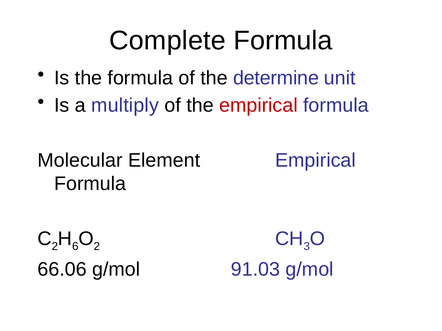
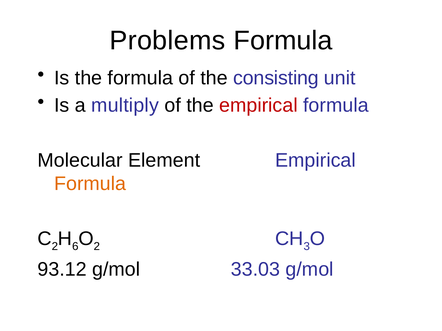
Complete: Complete -> Problems
determine: determine -> consisting
Formula at (90, 184) colour: black -> orange
66.06: 66.06 -> 93.12
91.03: 91.03 -> 33.03
